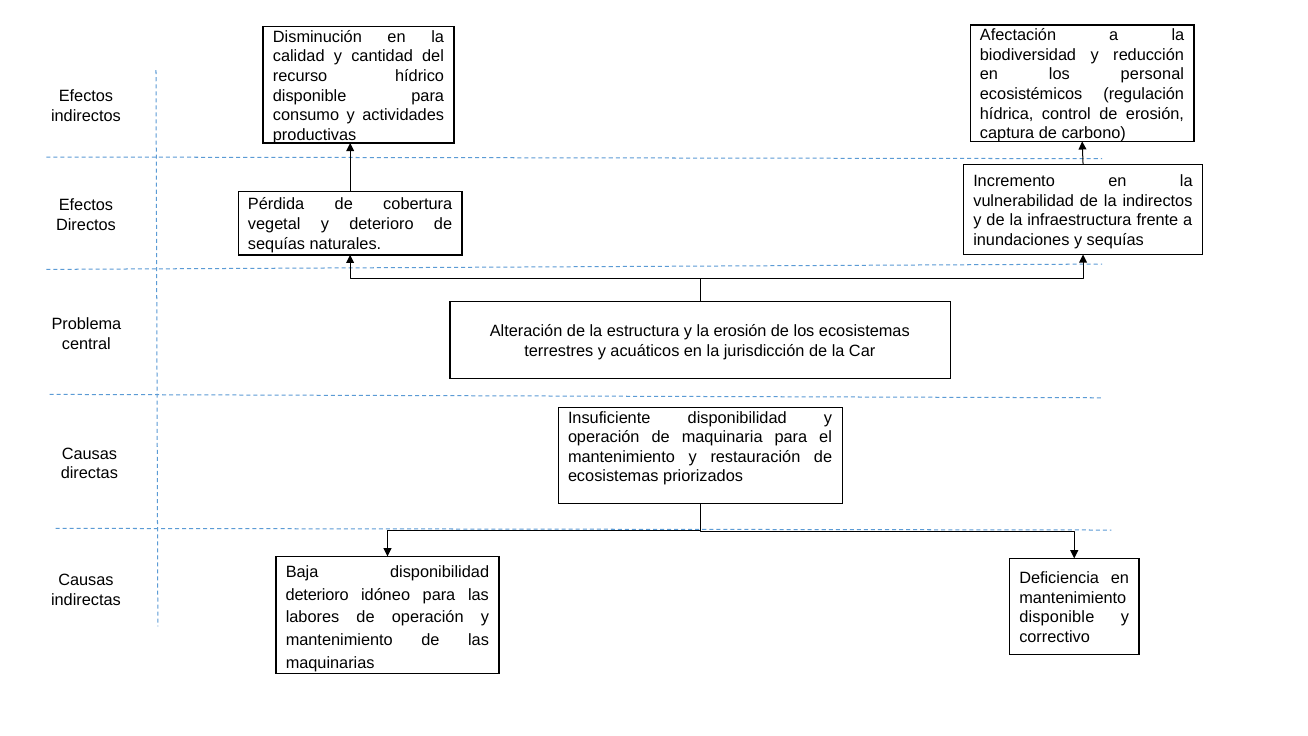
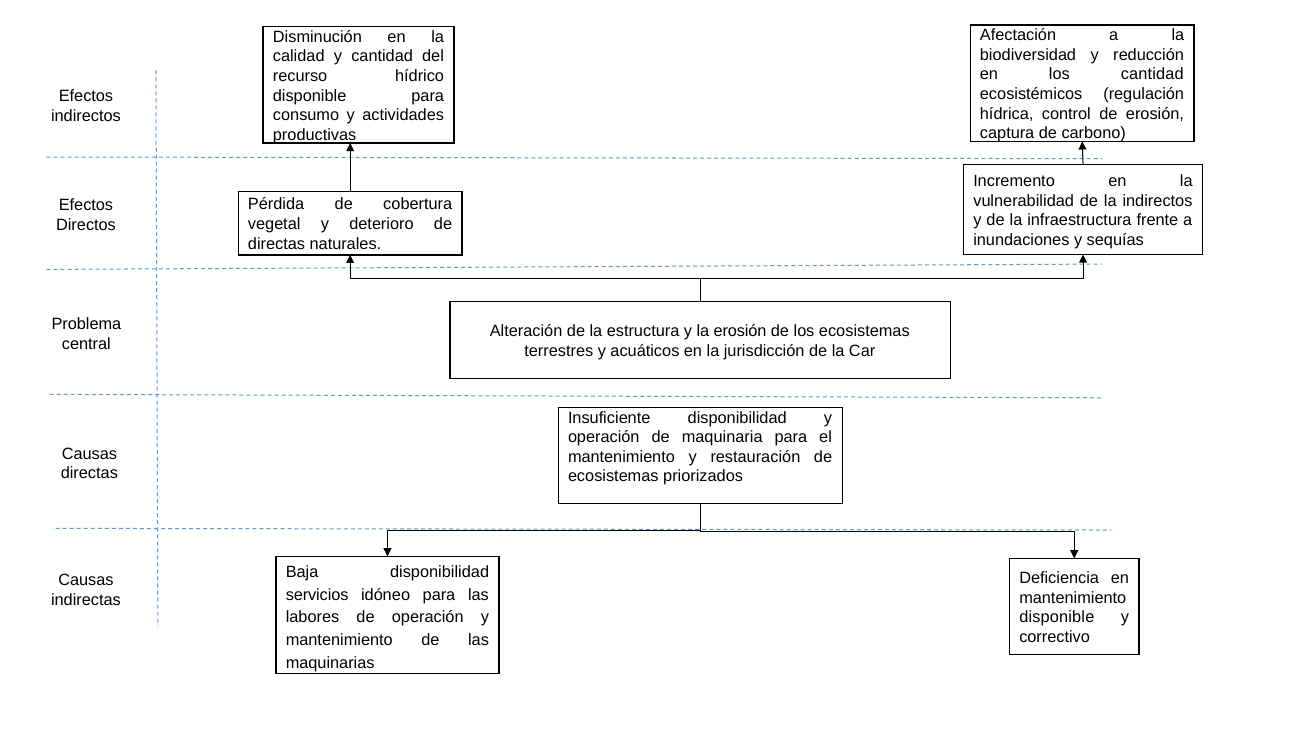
los personal: personal -> cantidad
sequías at (277, 244): sequías -> directas
deterioro at (317, 595): deterioro -> servicios
